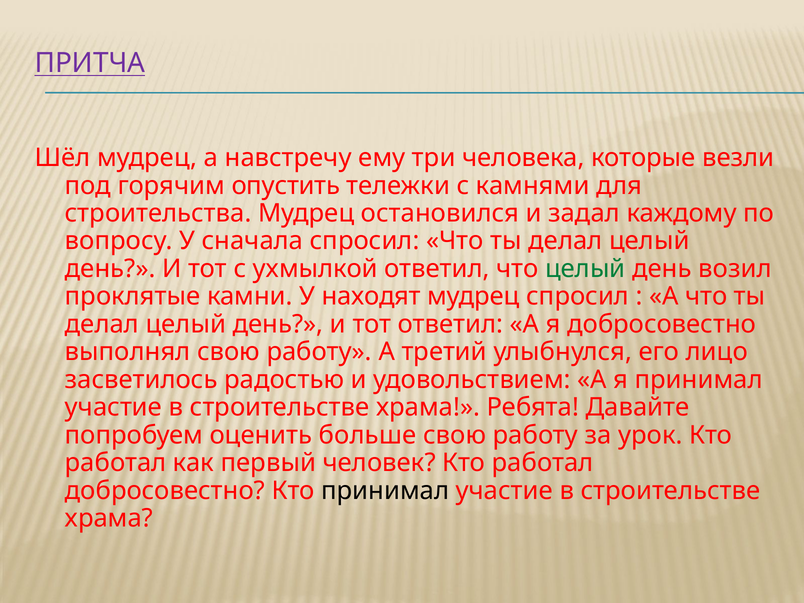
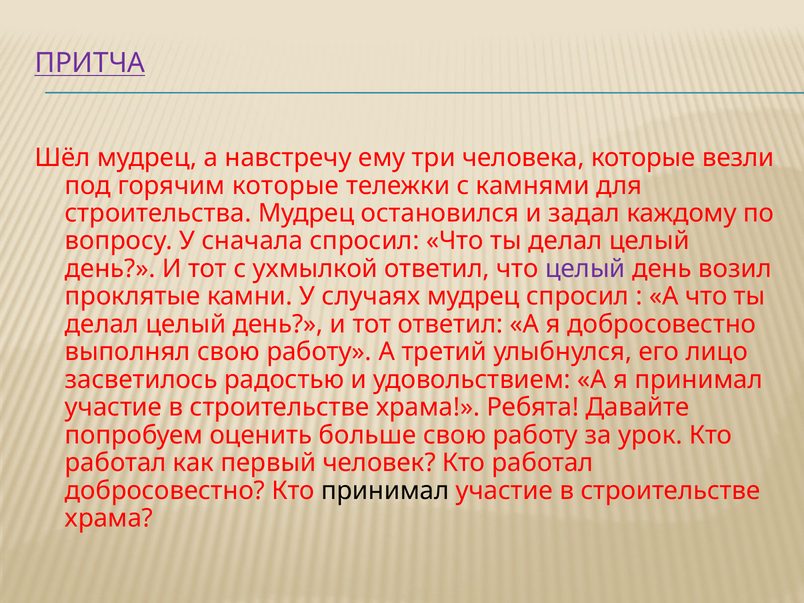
горячим опустить: опустить -> которые
целый at (585, 269) colour: green -> purple
находят: находят -> случаях
